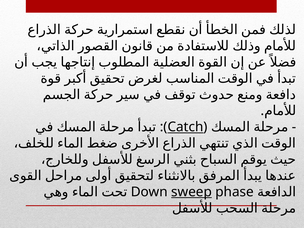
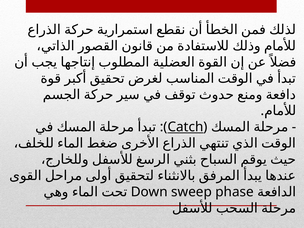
sweep underline: present -> none
